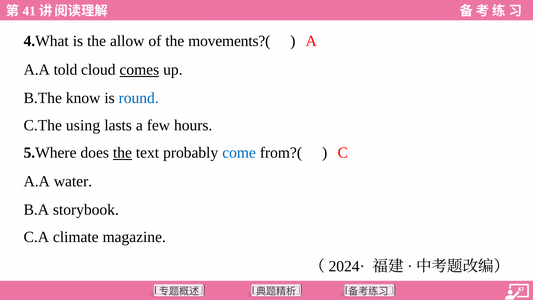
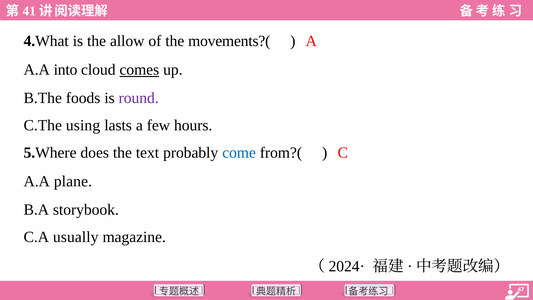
told: told -> into
know: know -> foods
round colour: blue -> purple
the at (122, 153) underline: present -> none
water: water -> plane
climate: climate -> usually
